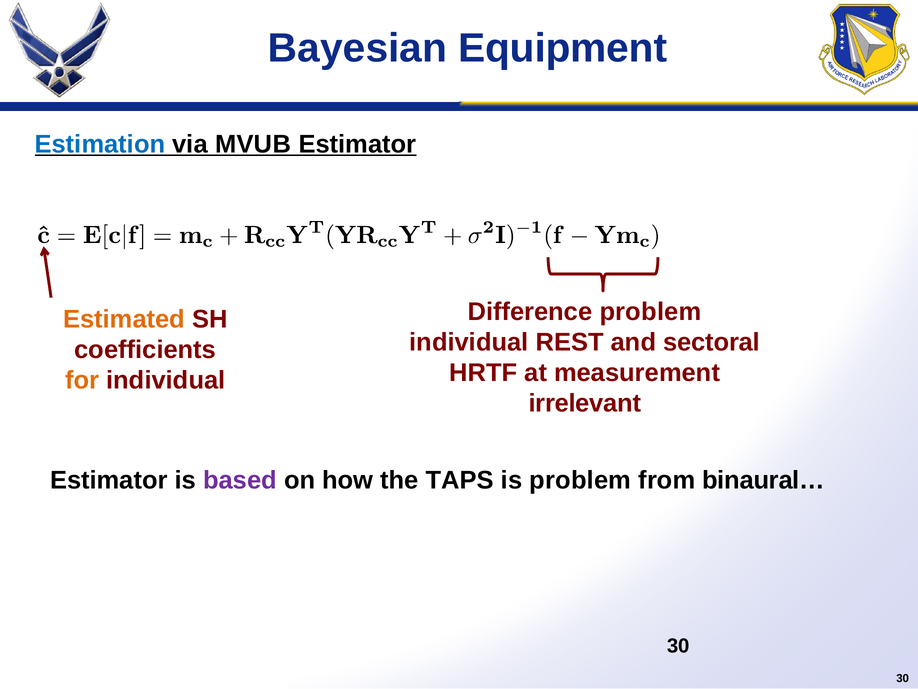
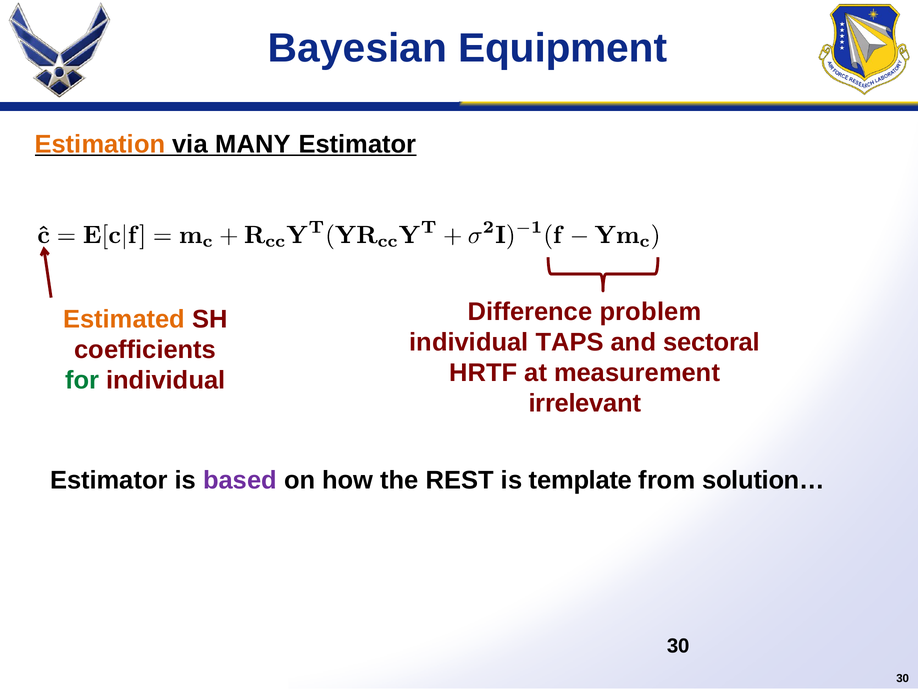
Estimation colour: blue -> orange
MVUB: MVUB -> MANY
REST: REST -> TAPS
for colour: orange -> green
TAPS: TAPS -> REST
is problem: problem -> template
binaural…: binaural… -> solution…
